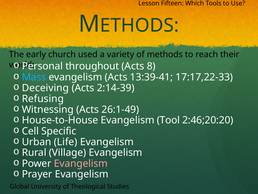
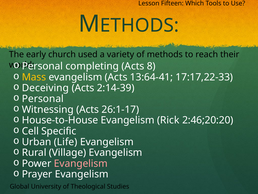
throughout: throughout -> completing
Mass colour: light blue -> yellow
13:39-41: 13:39-41 -> 13:64-41
Refusing at (43, 99): Refusing -> Personal
26:1-49: 26:1-49 -> 26:1-17
Tool: Tool -> Rick
